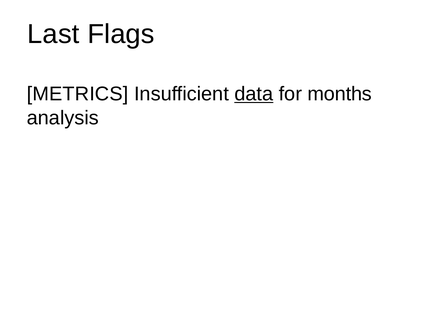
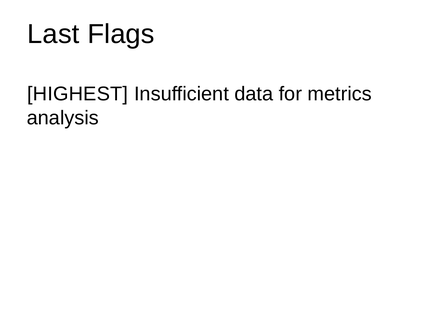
METRICS: METRICS -> HIGHEST
data underline: present -> none
months: months -> metrics
